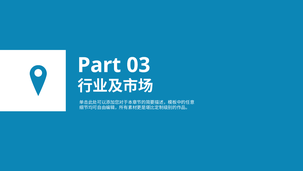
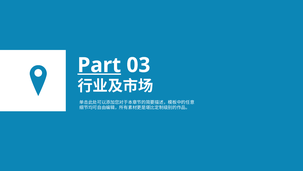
Part underline: none -> present
